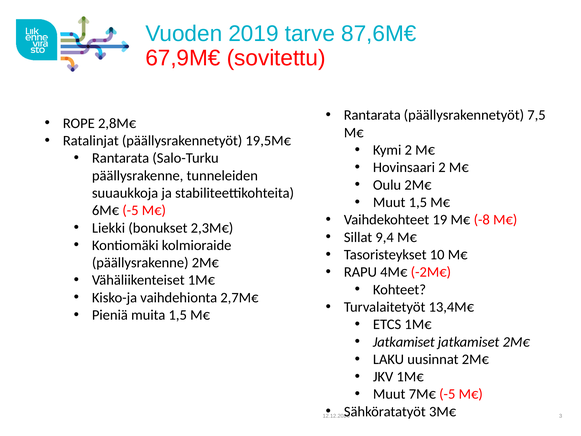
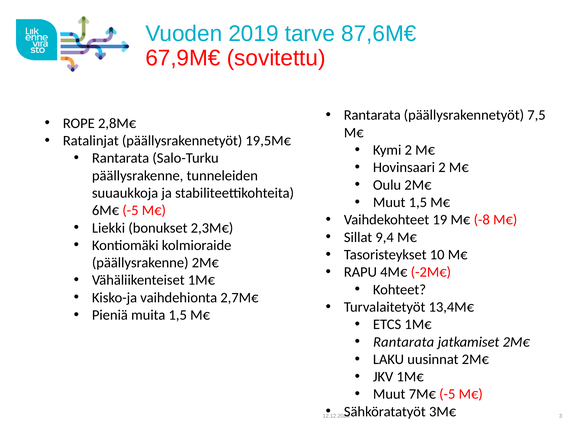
Jatkamiset at (404, 342): Jatkamiset -> Rantarata
